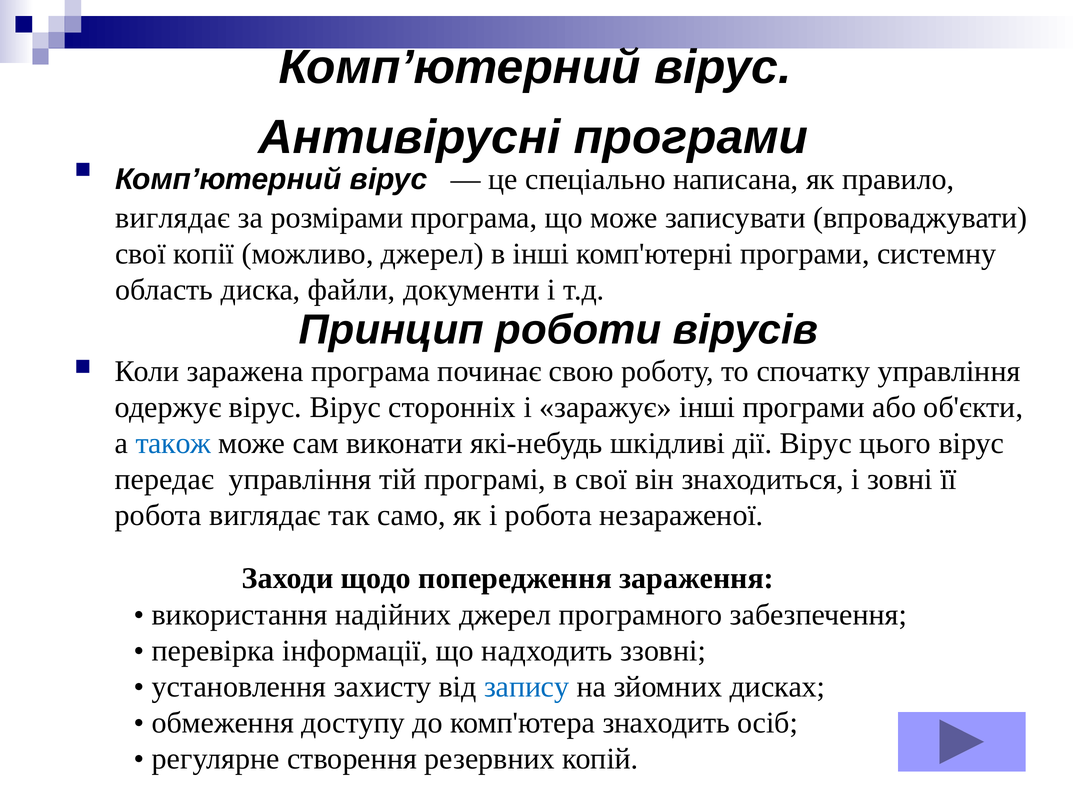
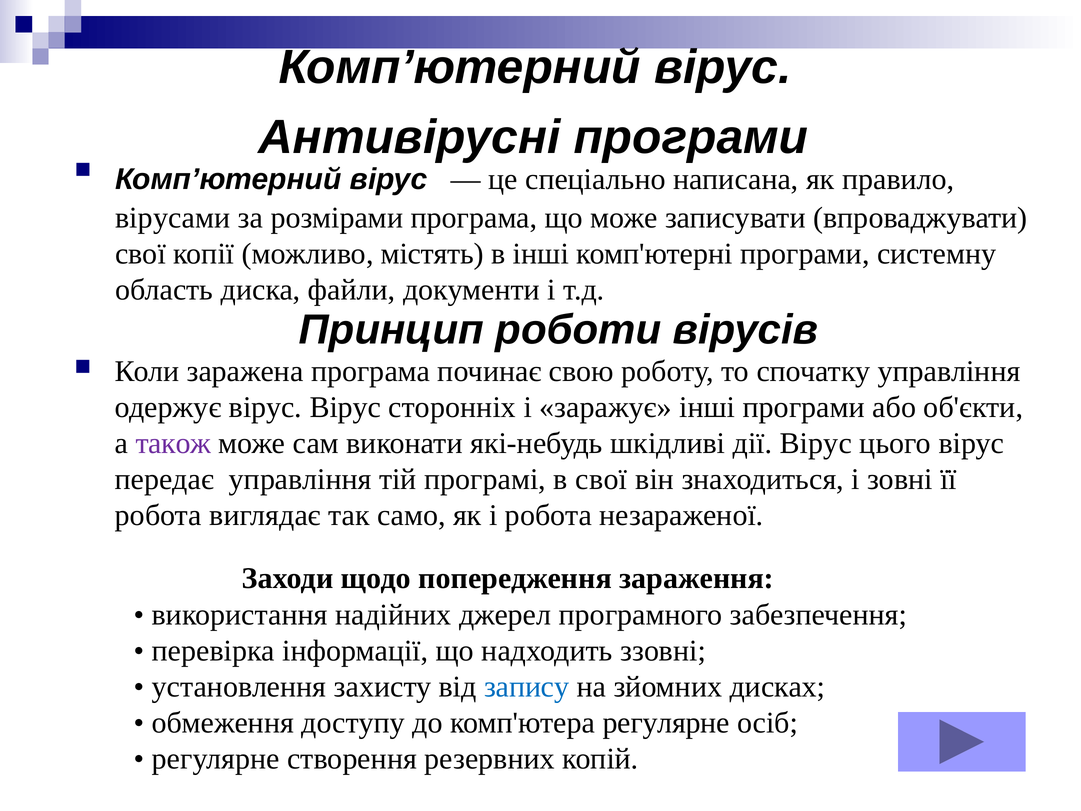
виглядає at (173, 218): виглядає -> вірусами
можливо джерел: джерел -> містять
також colour: blue -> purple
комп'ютера знаходить: знаходить -> регулярне
